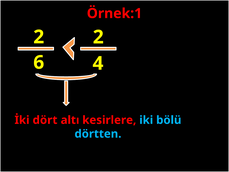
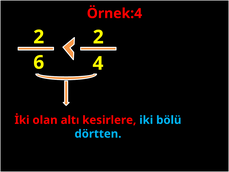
Örnek:1: Örnek:1 -> Örnek:4
dört: dört -> olan
